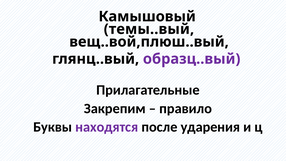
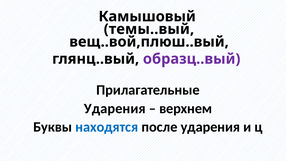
Закрепим at (115, 108): Закрепим -> Ударения
правило: правило -> верхнем
находятся colour: purple -> blue
